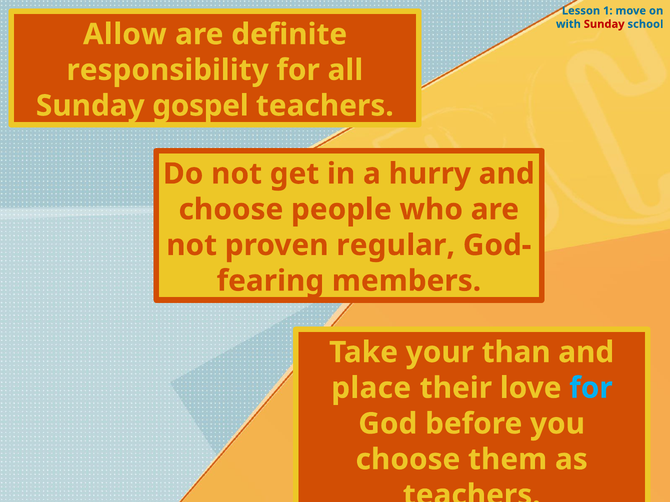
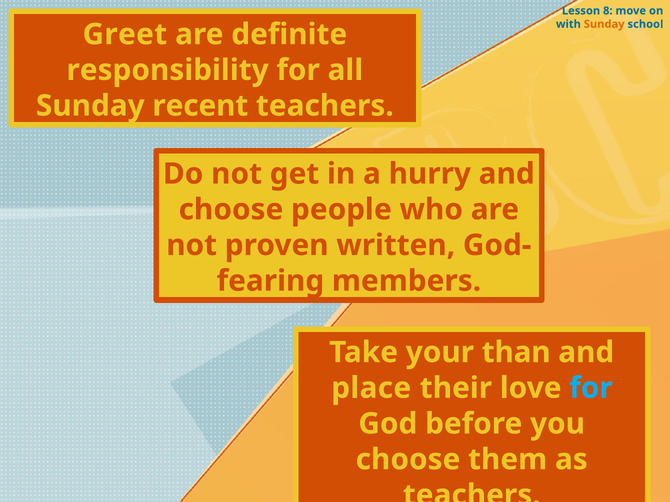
1: 1 -> 8
Sunday at (604, 24) colour: red -> orange
Allow: Allow -> Greet
gospel: gospel -> recent
regular: regular -> written
